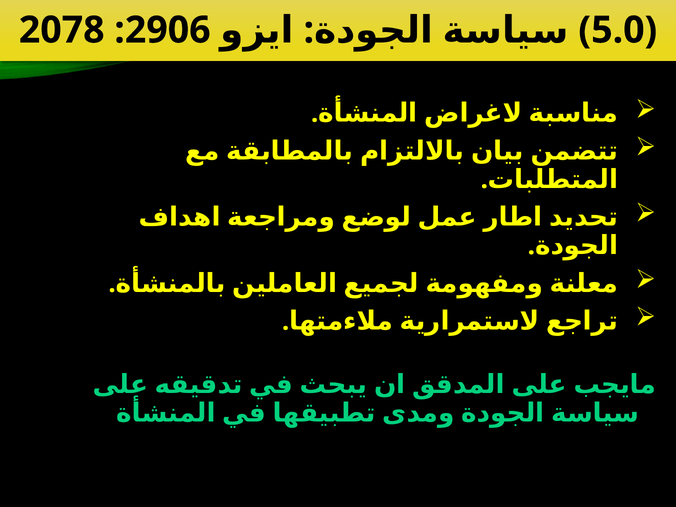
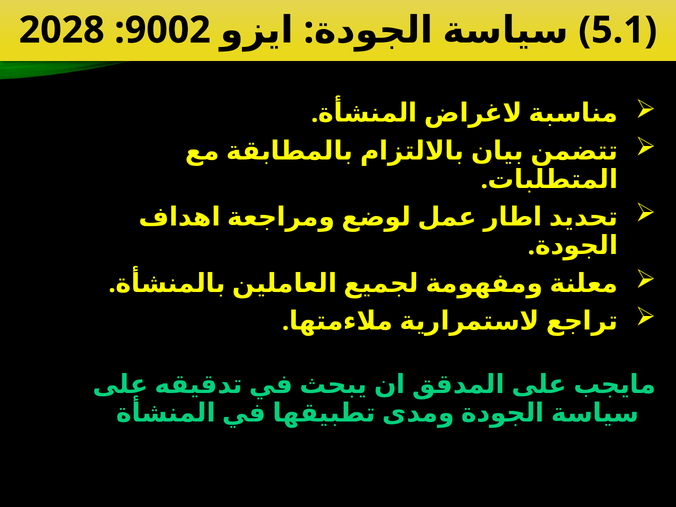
2078: 2078 -> 2028
2906: 2906 -> 9002
5.0: 5.0 -> 5.1
